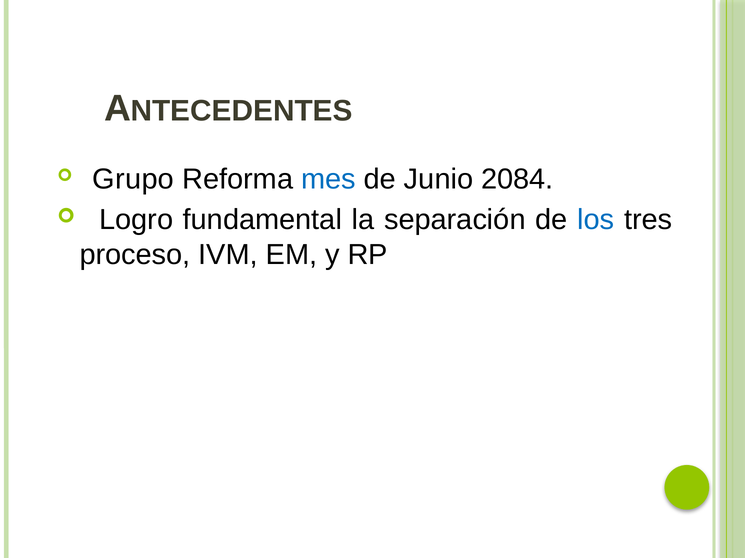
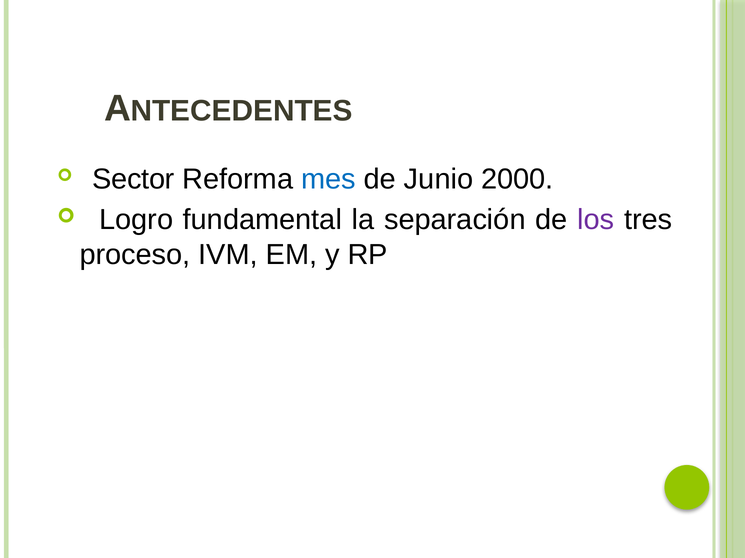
Grupo: Grupo -> Sector
2084: 2084 -> 2000
los colour: blue -> purple
